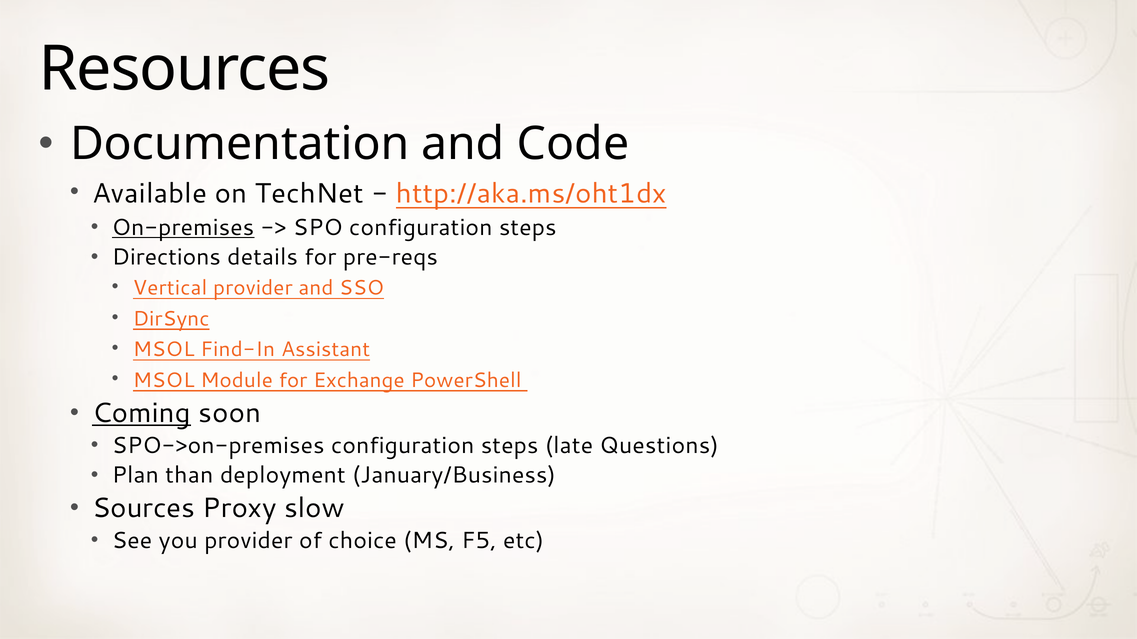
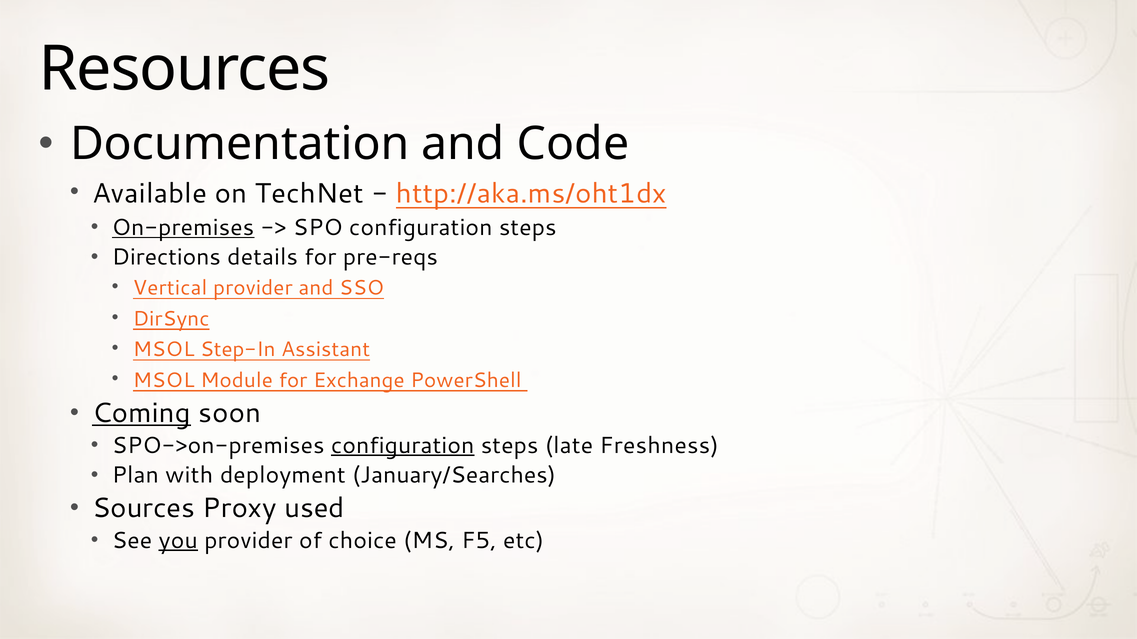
Find-In: Find-In -> Step-In
configuration at (403, 446) underline: none -> present
Questions: Questions -> Freshness
than: than -> with
January/Business: January/Business -> January/Searches
slow: slow -> used
you underline: none -> present
